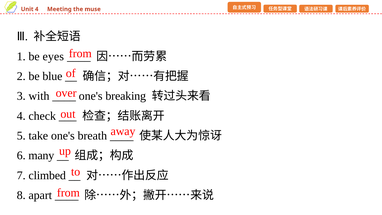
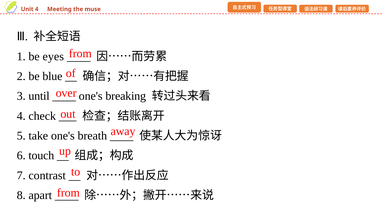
with: with -> until
many: many -> touch
climbed: climbed -> contrast
